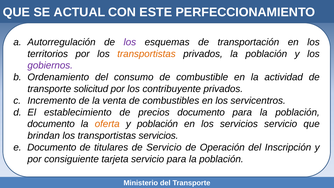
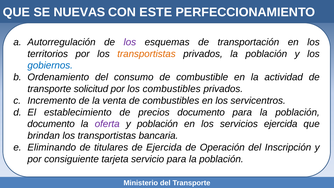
ACTUAL: ACTUAL -> NUEVAS
gobiernos colour: purple -> blue
los contribuyente: contribuyente -> combustibles
oferta colour: orange -> purple
servicios servicio: servicio -> ejercida
transportistas servicios: servicios -> bancaria
Documento at (52, 147): Documento -> Eliminando
de Servicio: Servicio -> Ejercida
